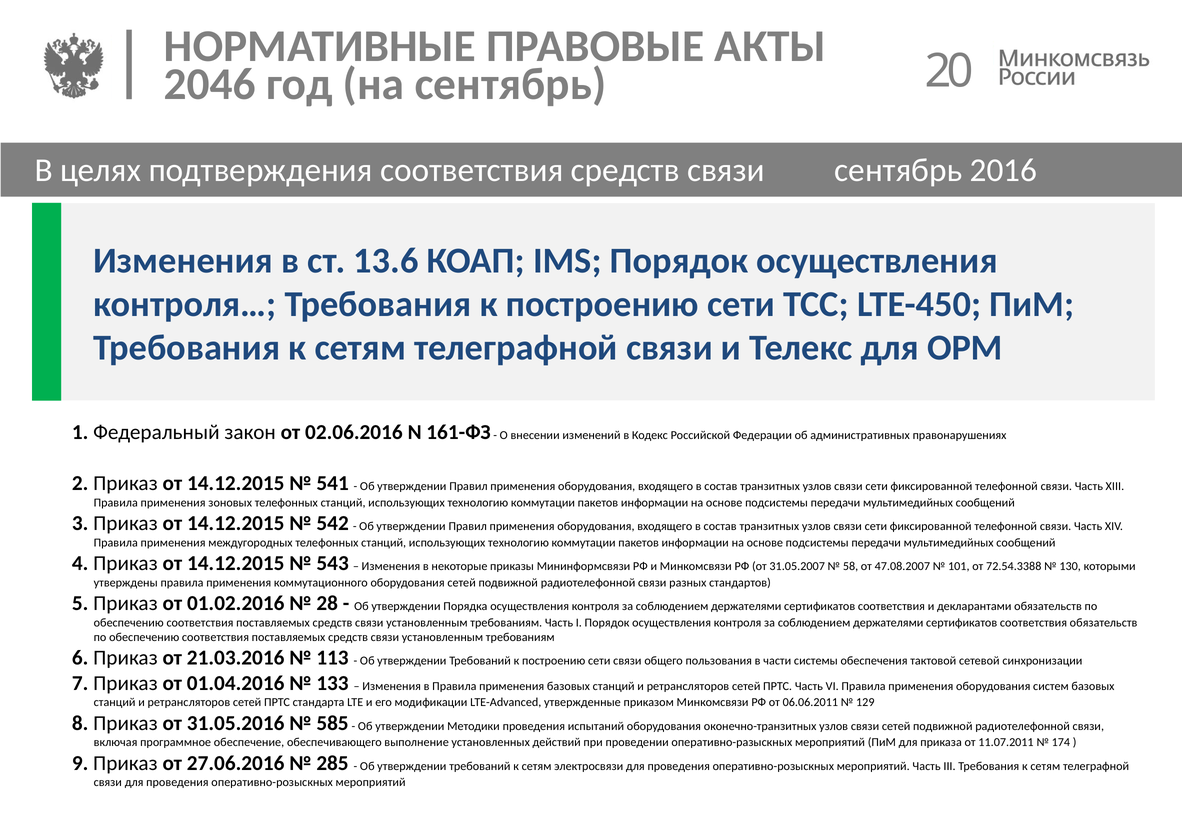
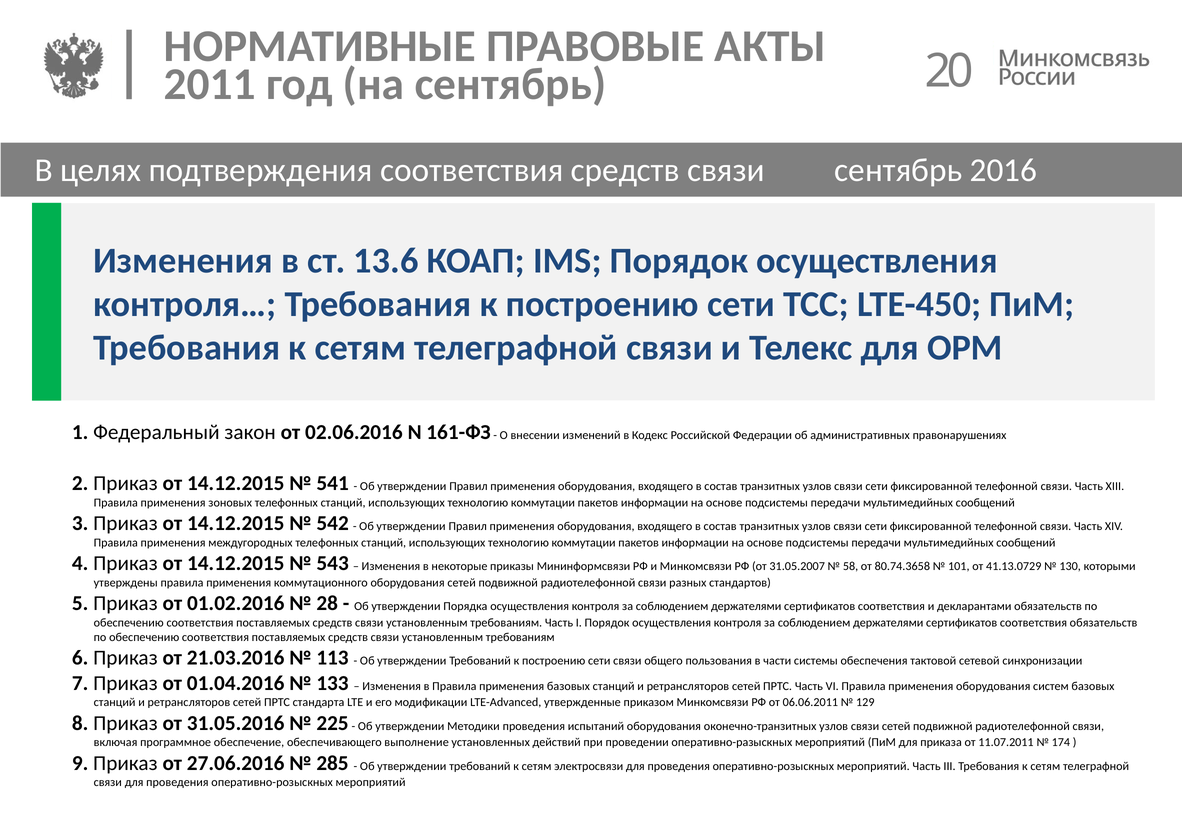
2046: 2046 -> 2011
47.08.2007: 47.08.2007 -> 80.74.3658
72.54.3388: 72.54.3388 -> 41.13.0729
585: 585 -> 225
